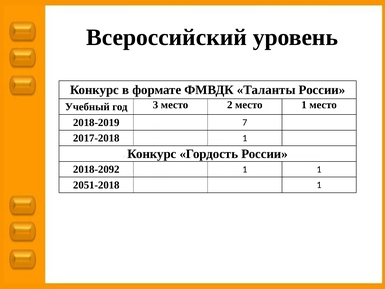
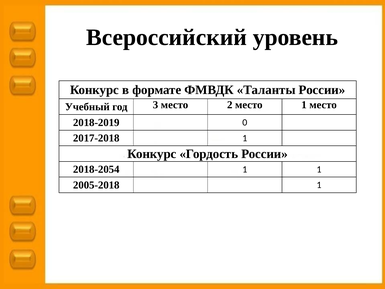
7: 7 -> 0
2018-2092: 2018-2092 -> 2018-2054
2051-2018: 2051-2018 -> 2005-2018
